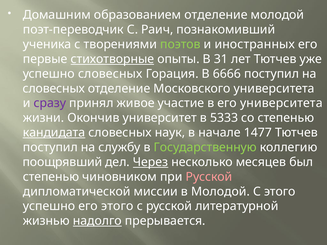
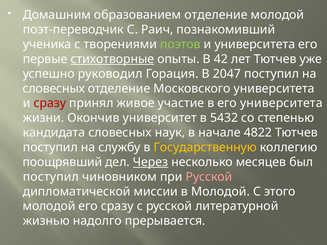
и иностранных: иностранных -> университета
31: 31 -> 42
успешно словесных: словесных -> руководил
6666: 6666 -> 2047
сразу at (50, 103) colour: purple -> red
5333: 5333 -> 5432
кандидата underline: present -> none
1477: 1477 -> 4822
Государственную colour: light green -> yellow
степенью at (51, 177): степенью -> поступил
успешно at (49, 206): успешно -> молодой
его этого: этого -> сразу
надолго underline: present -> none
